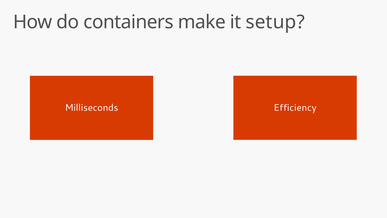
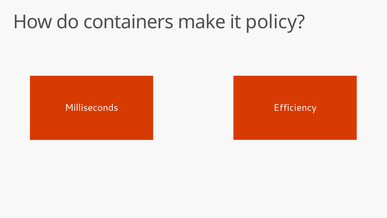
setup: setup -> policy
